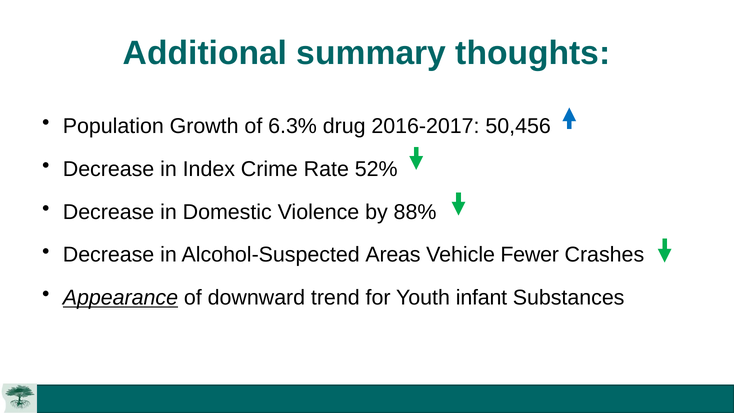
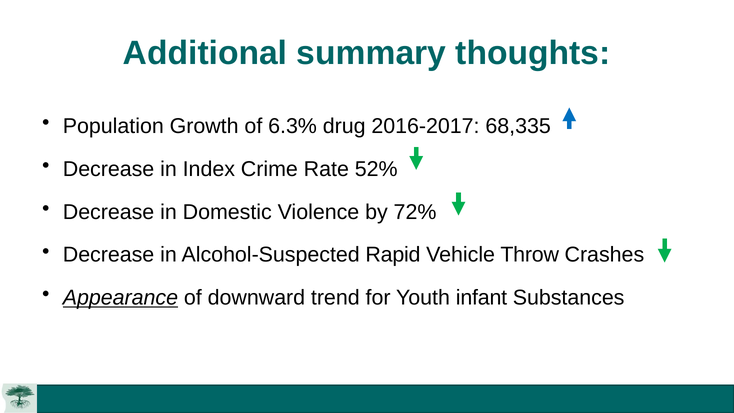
50,456: 50,456 -> 68,335
88%: 88% -> 72%
Areas: Areas -> Rapid
Fewer: Fewer -> Throw
